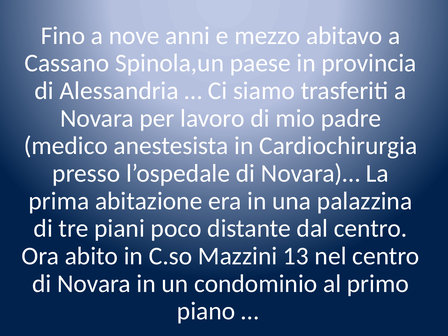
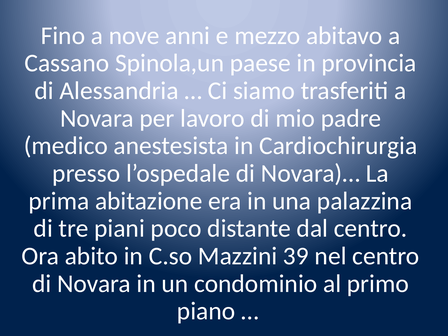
13: 13 -> 39
